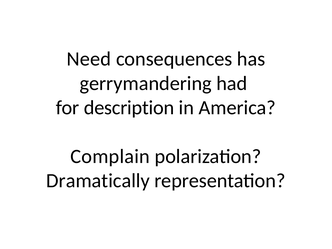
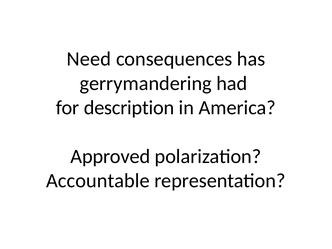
Complain: Complain -> Approved
Dramatically: Dramatically -> Accountable
